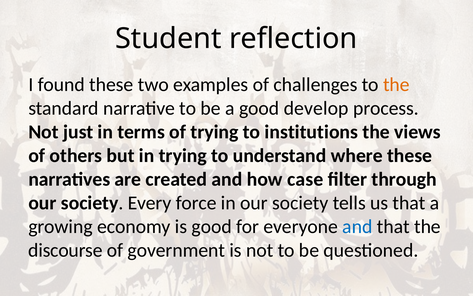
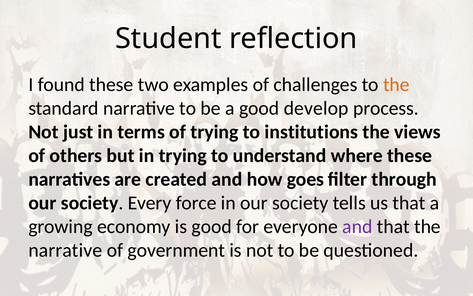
case: case -> goes
and at (357, 226) colour: blue -> purple
discourse at (65, 250): discourse -> narrative
